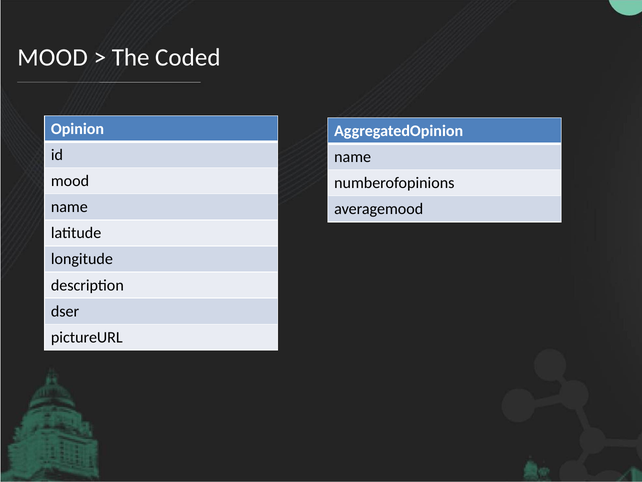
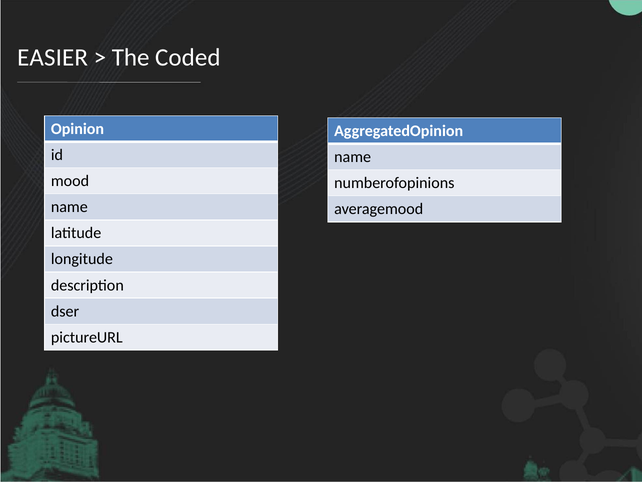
MOOD at (53, 57): MOOD -> EASIER
